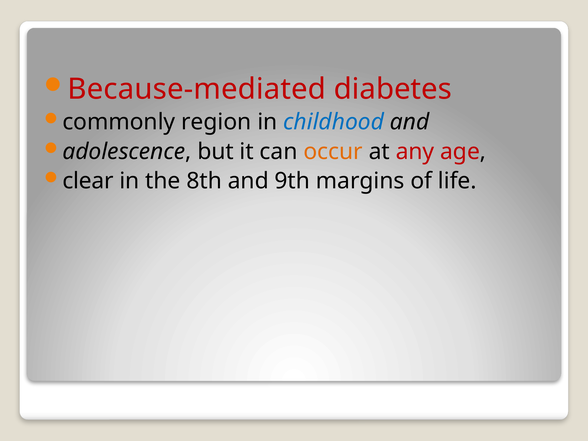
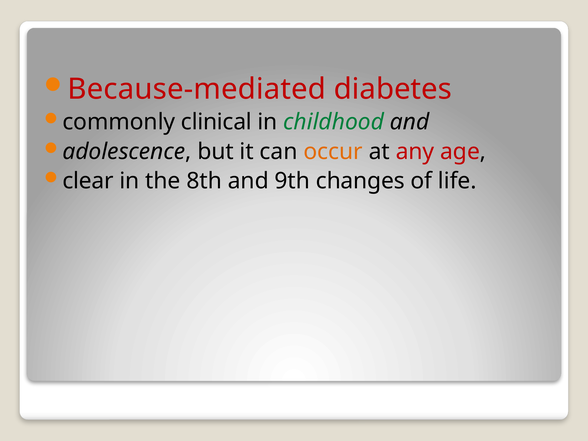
region: region -> clinical
childhood colour: blue -> green
margins: margins -> changes
